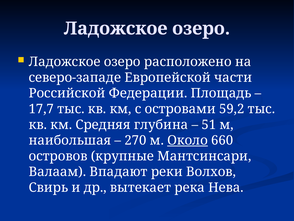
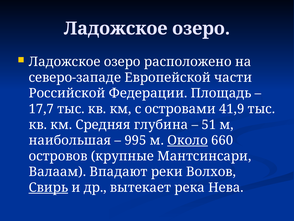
59,2: 59,2 -> 41,9
270: 270 -> 995
Свирь underline: none -> present
